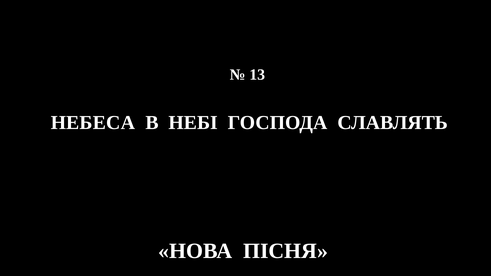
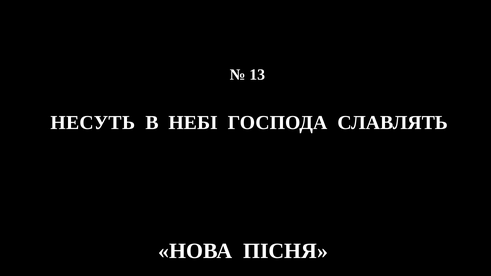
НЕБЕСА: НЕБЕСА -> НЕСУТЬ
